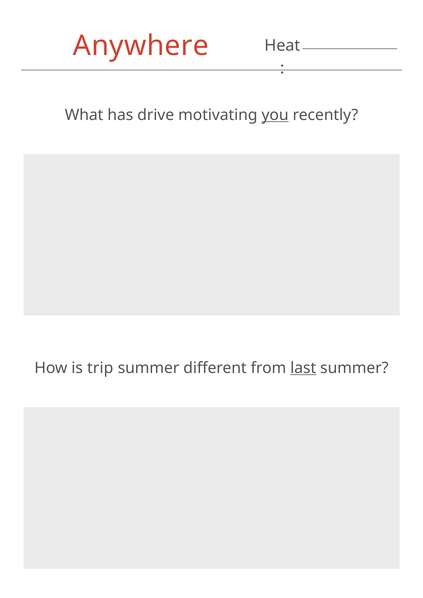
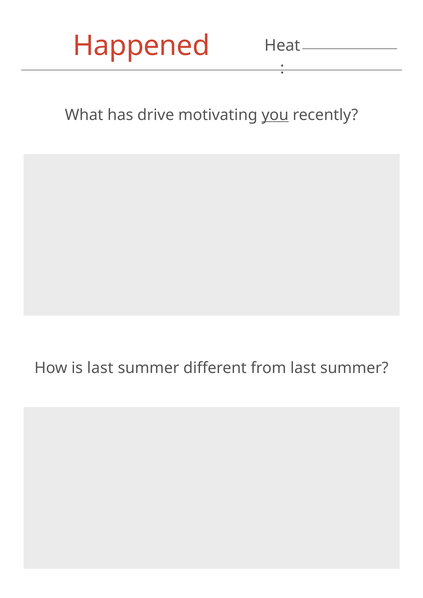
Anywhere: Anywhere -> Happened
is trip: trip -> last
last at (303, 368) underline: present -> none
